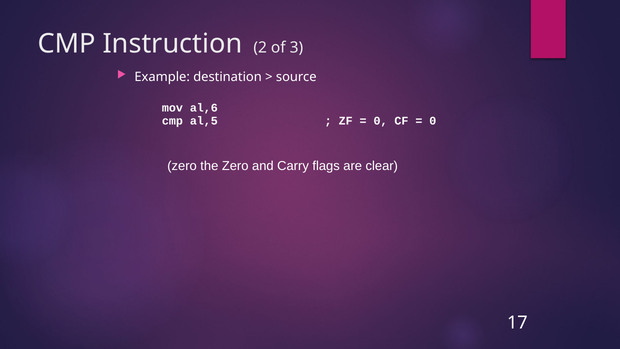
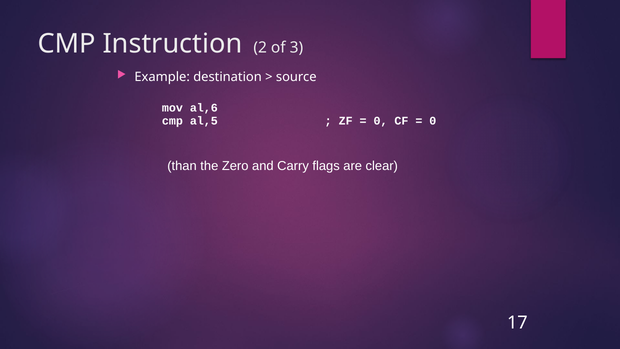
zero at (182, 166): zero -> than
